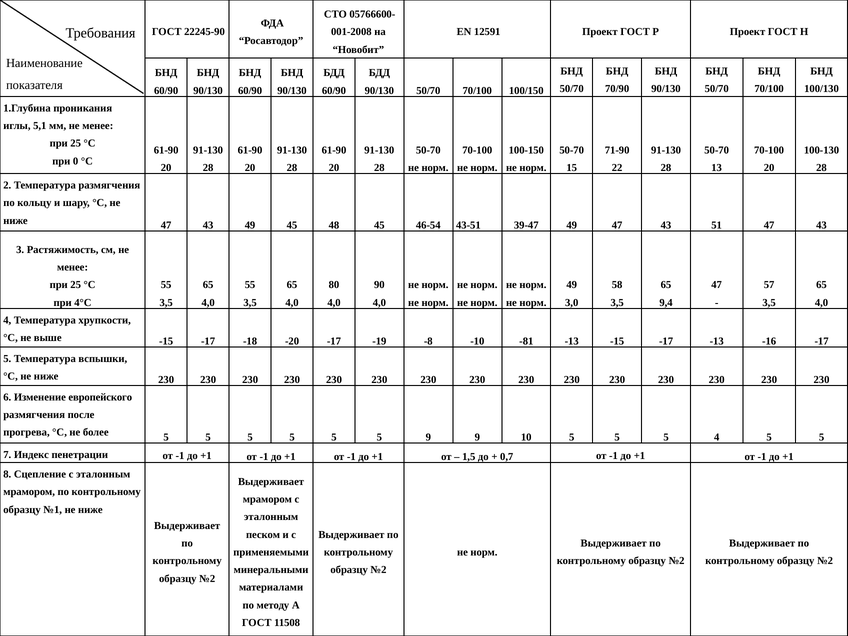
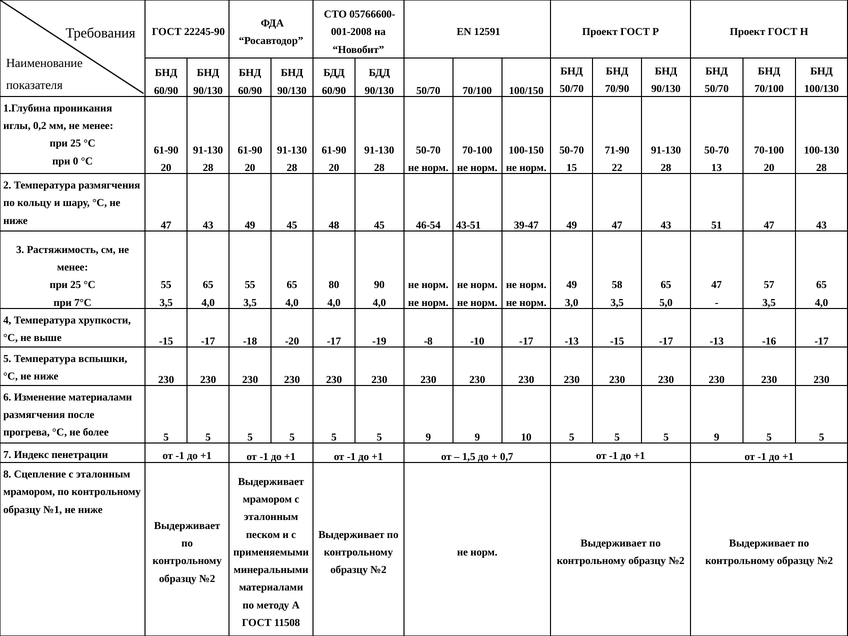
5,1: 5,1 -> 0,2
4°С: 4°С -> 7°С
9,4: 9,4 -> 5,0
-10 -81: -81 -> -17
Изменение европейского: европейского -> материалами
4 at (717, 437): 4 -> 9
